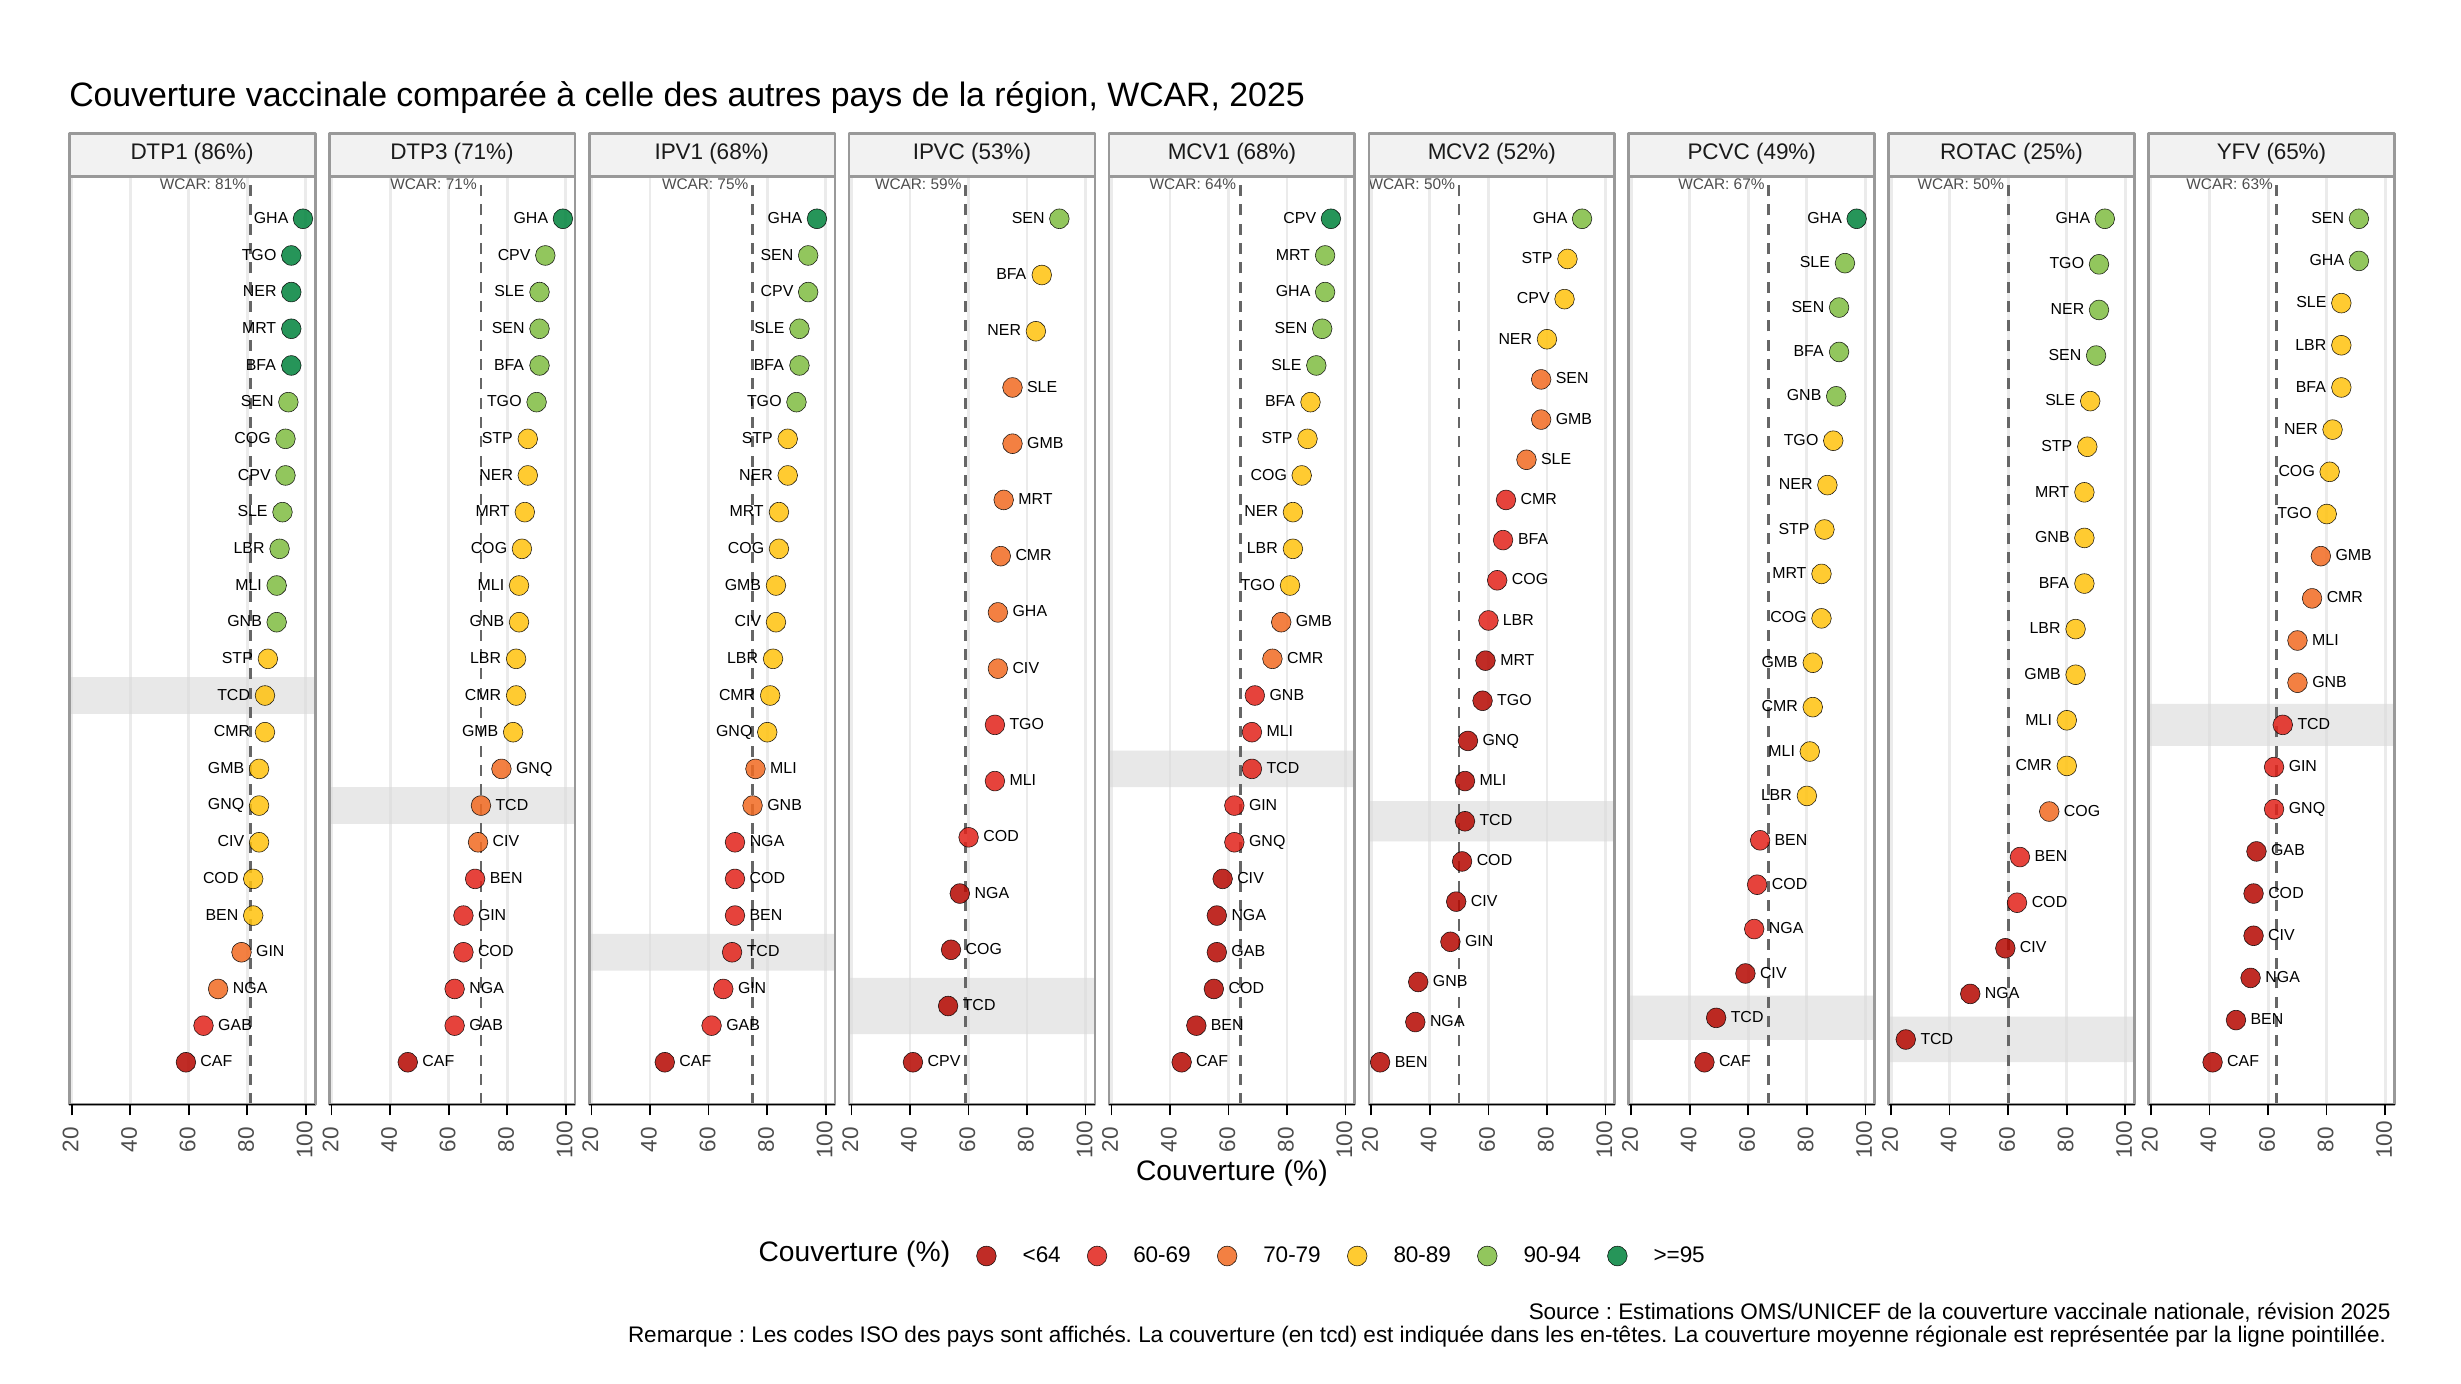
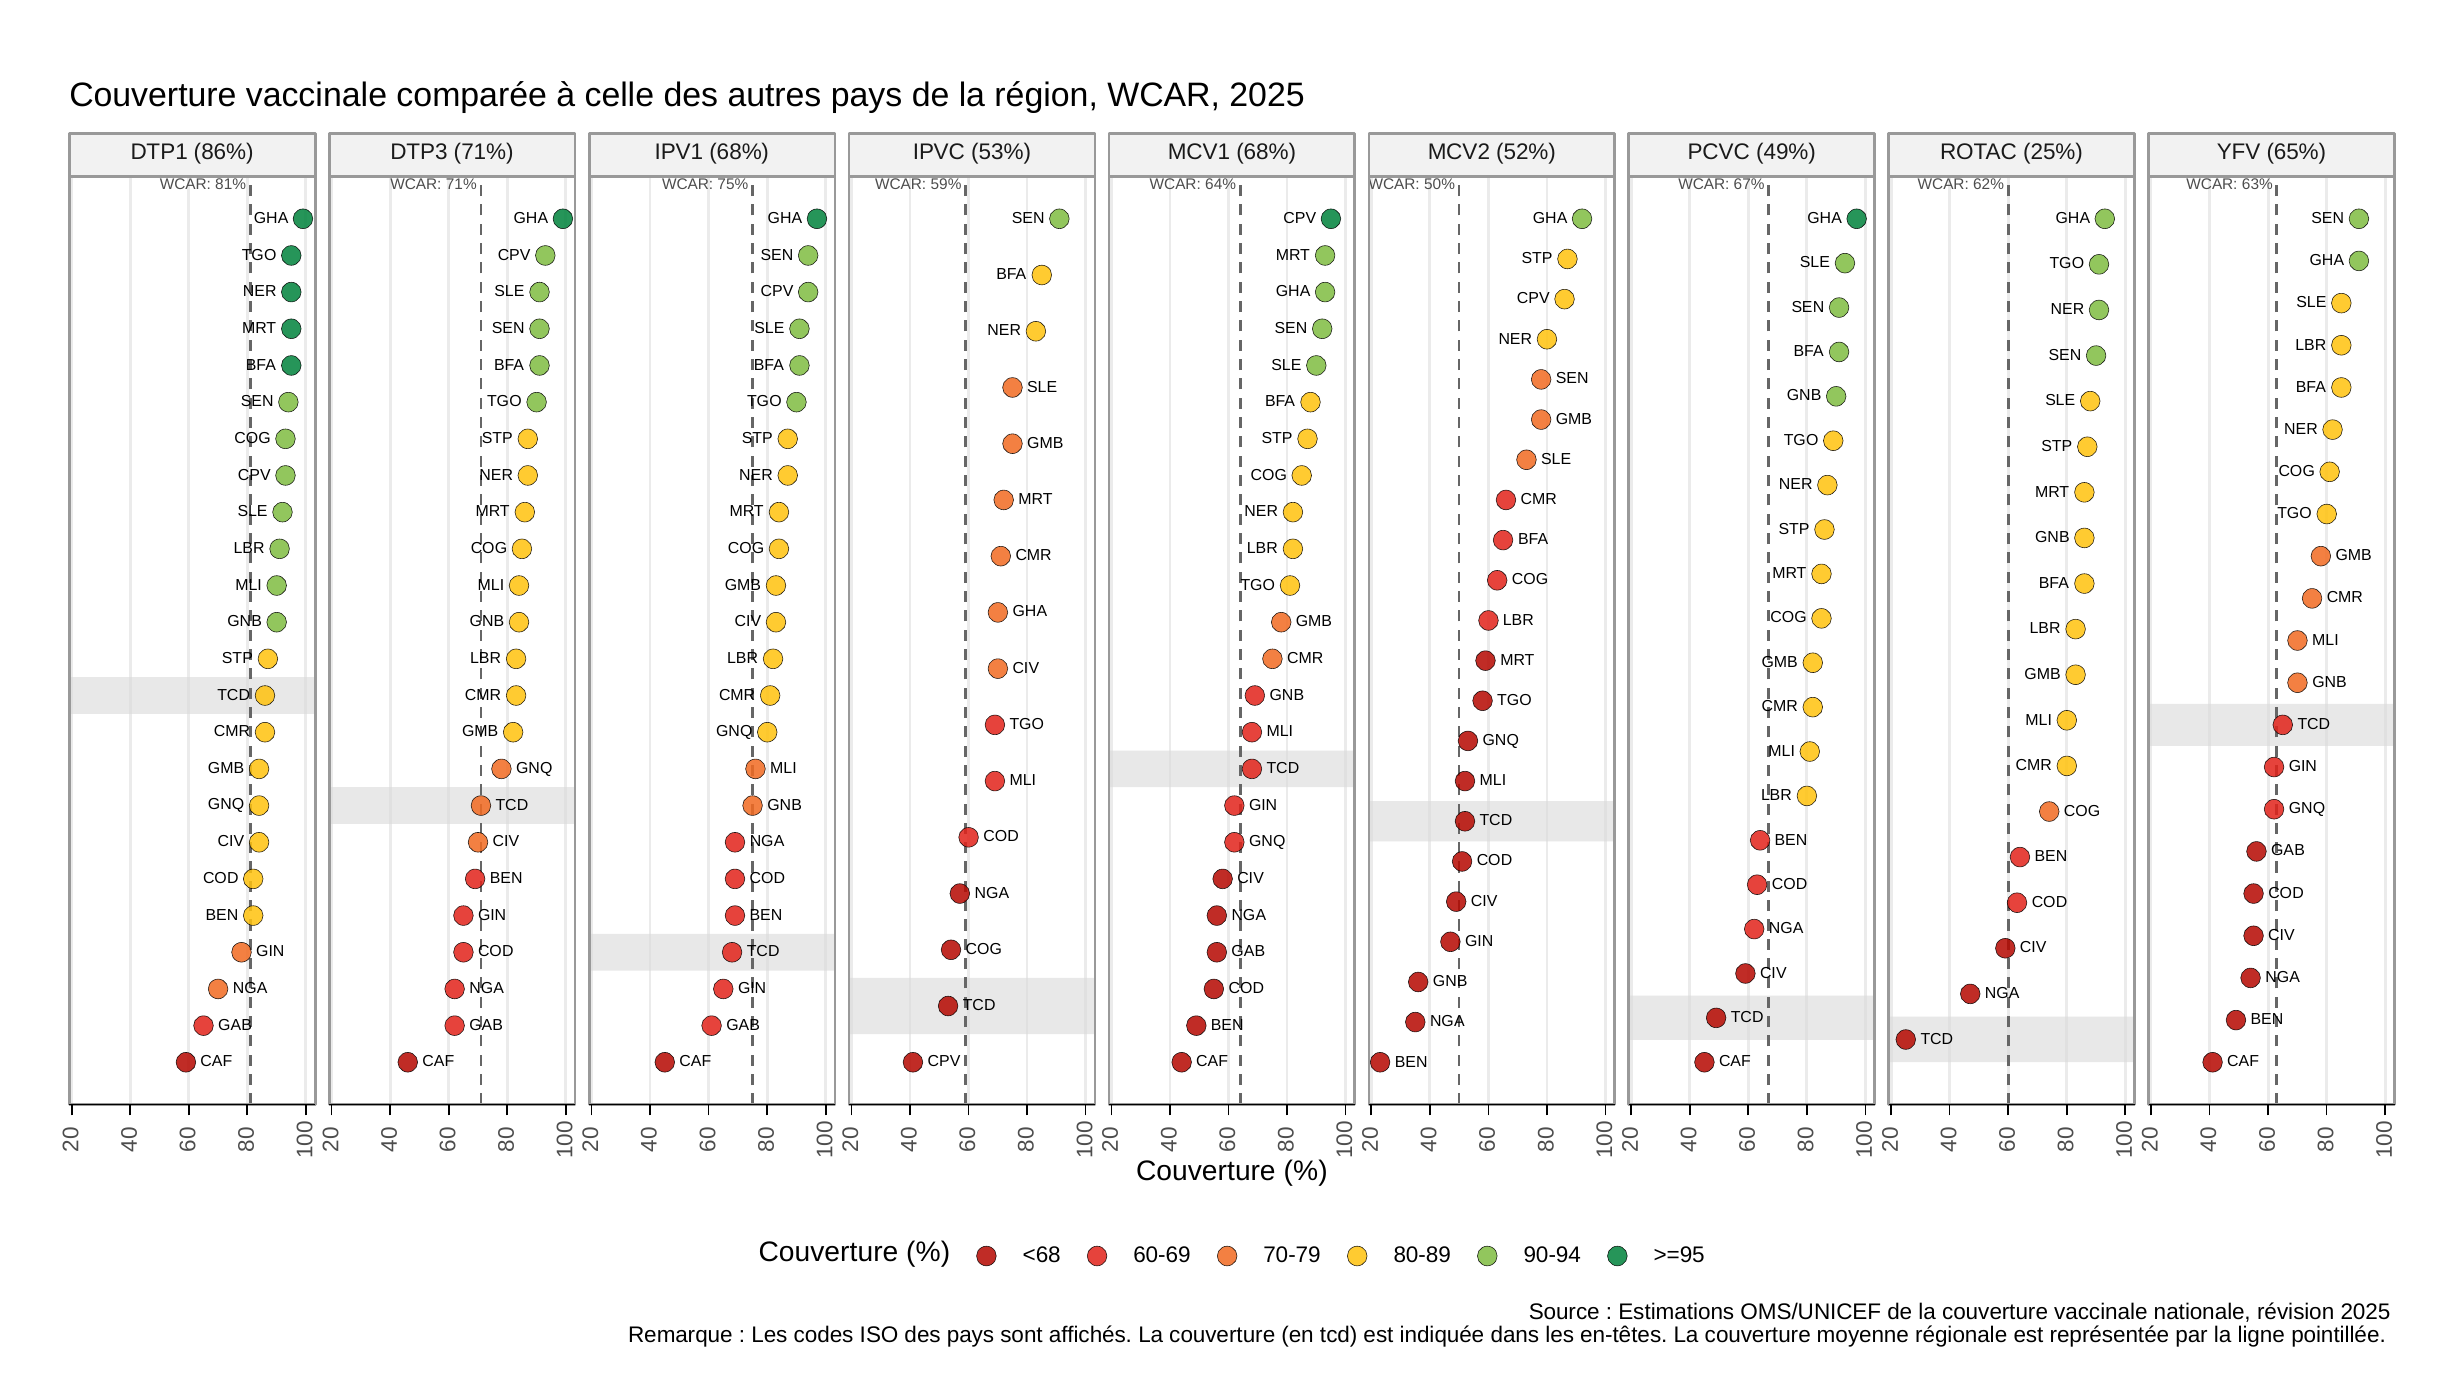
50% at (1989, 185): 50% -> 62%
<64: <64 -> <68
